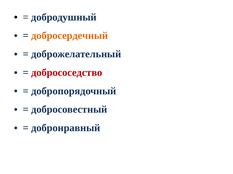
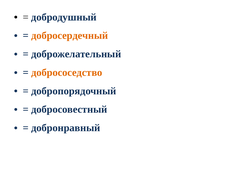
добрососедство colour: red -> orange
